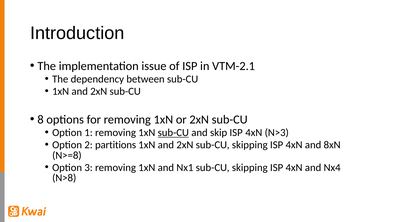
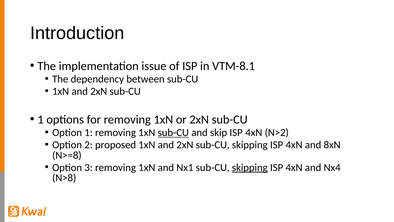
VTM-2.1: VTM-2.1 -> VTM-8.1
8 at (41, 119): 8 -> 1
N>3: N>3 -> N>2
partitions: partitions -> proposed
skipping at (250, 167) underline: none -> present
